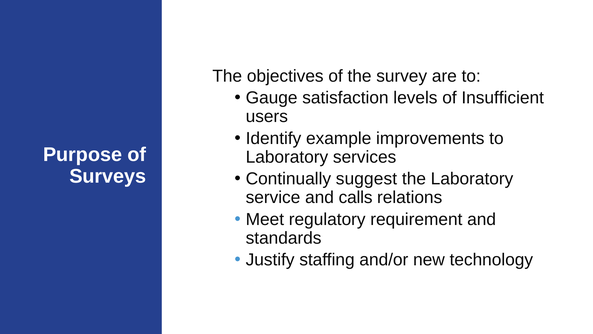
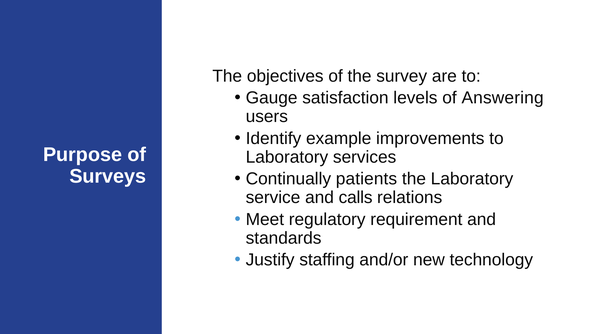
Insufficient: Insufficient -> Answering
suggest: suggest -> patients
